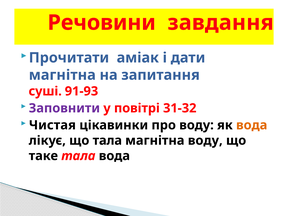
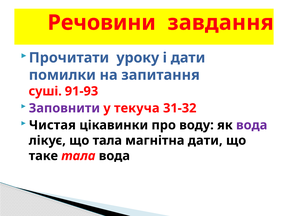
аміак: аміак -> уроку
магнітна at (62, 75): магнітна -> помилки
повітрі: повітрі -> текуча
вода at (252, 125) colour: orange -> purple
магнітна воду: воду -> дати
